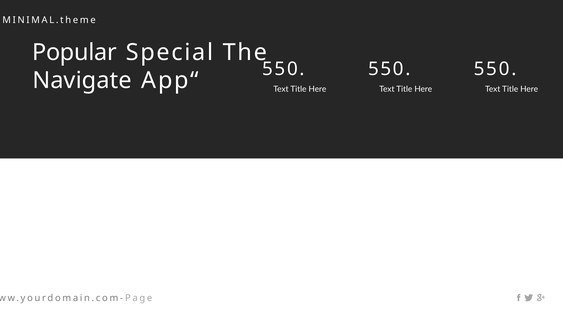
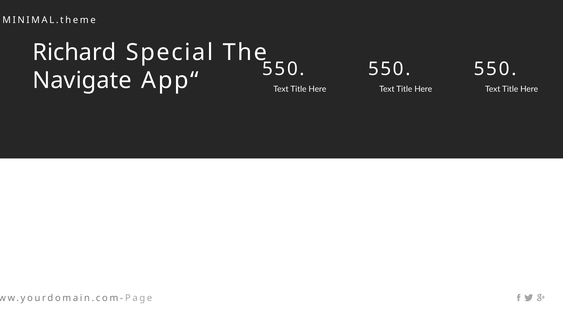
Popular: Popular -> Richard
